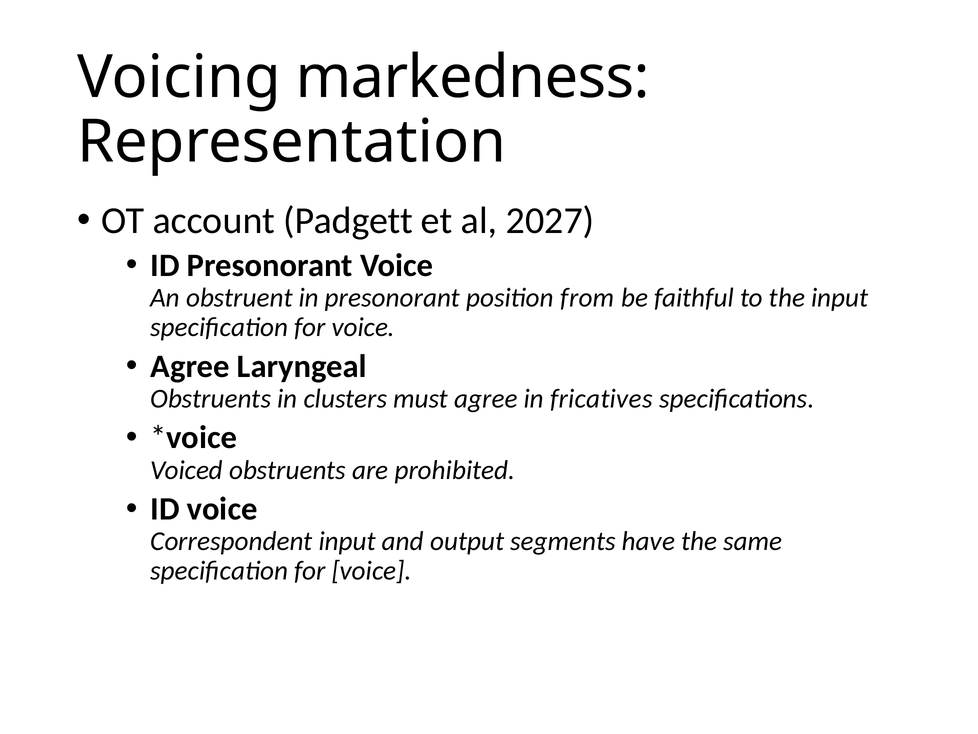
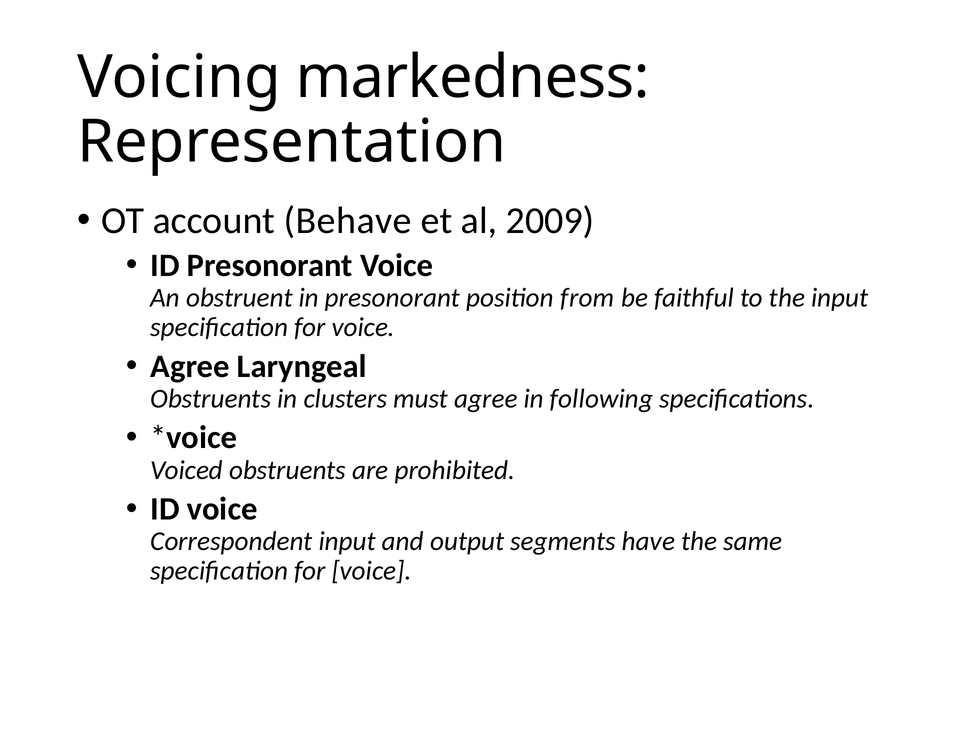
Padgett: Padgett -> Behave
2027: 2027 -> 2009
fricatives: fricatives -> following
